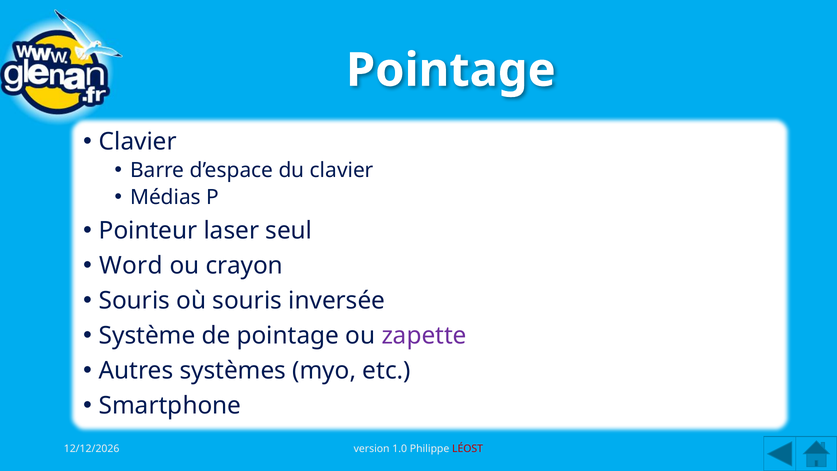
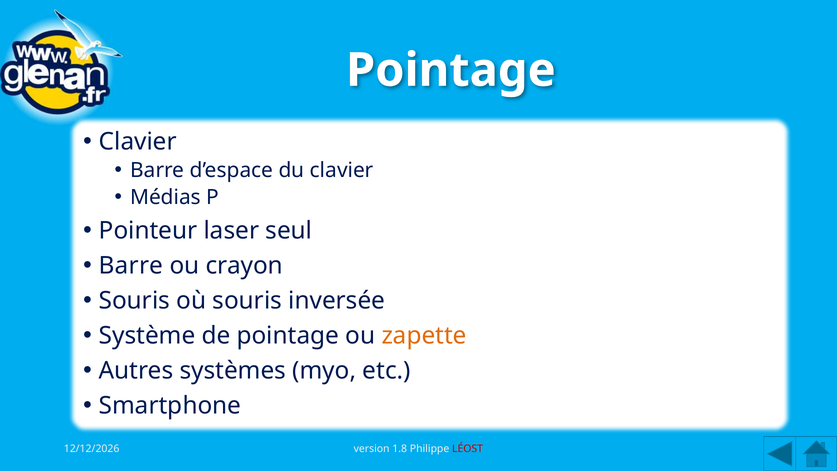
Word at (131, 265): Word -> Barre
zapette colour: purple -> orange
1.0: 1.0 -> 1.8
